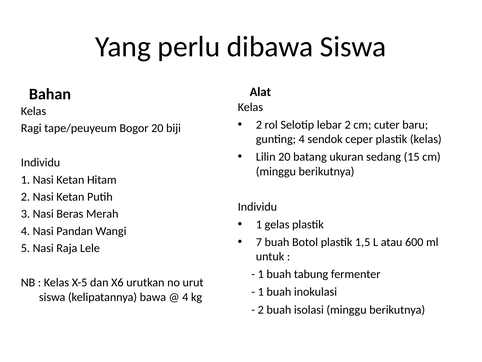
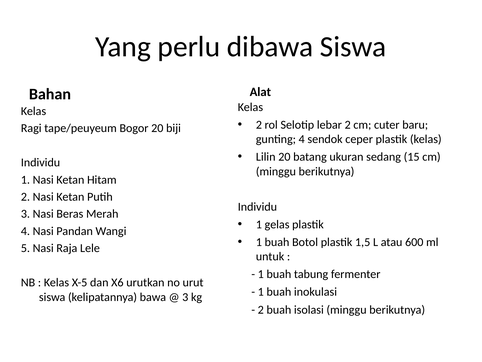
7 at (259, 242): 7 -> 1
4 at (185, 297): 4 -> 3
